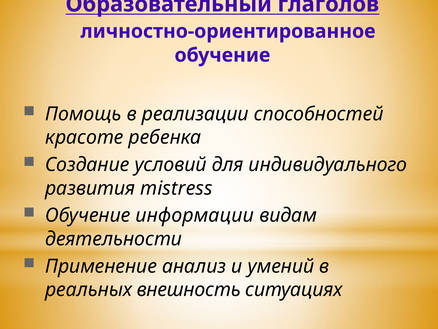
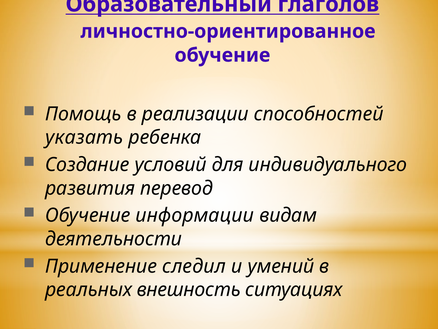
красоте: красоте -> указать
mistress: mistress -> перевод
анализ: анализ -> следил
